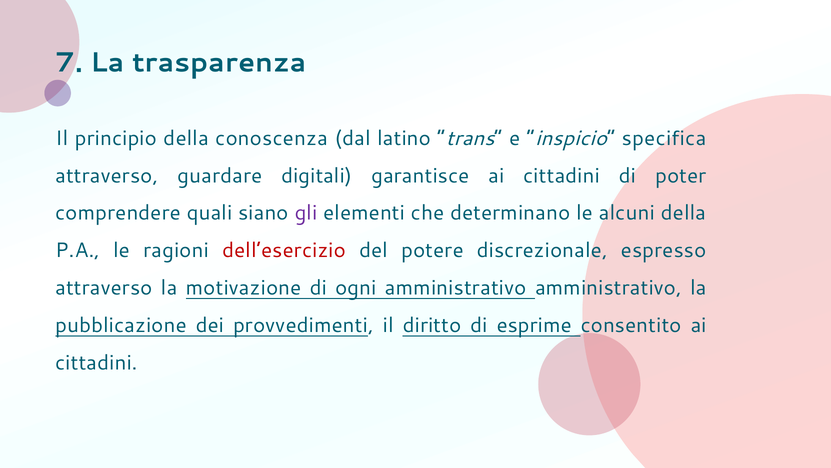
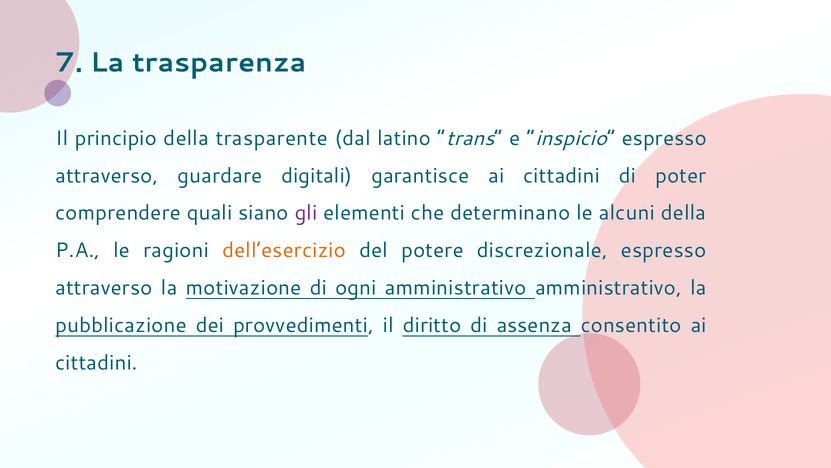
conoscenza: conoscenza -> trasparente
inspicio specifica: specifica -> espresso
dell’esercizio colour: red -> orange
esprime: esprime -> assenza
